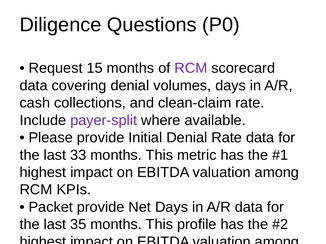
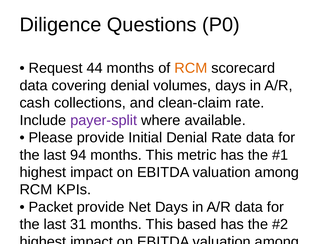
15: 15 -> 44
RCM at (191, 68) colour: purple -> orange
33: 33 -> 94
35: 35 -> 31
profile: profile -> based
